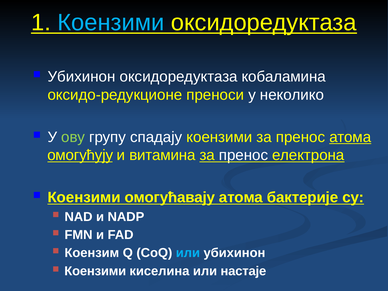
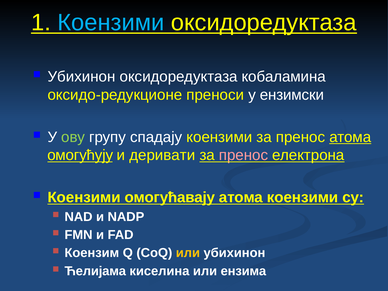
неколико: неколико -> ензимски
витамина: витамина -> деривати
пренос at (244, 155) colour: white -> pink
атома бактерије: бактерије -> коензими
или at (188, 253) colour: light blue -> yellow
Коензими at (95, 271): Коензими -> Ћелијама
настаје: настаје -> ензима
